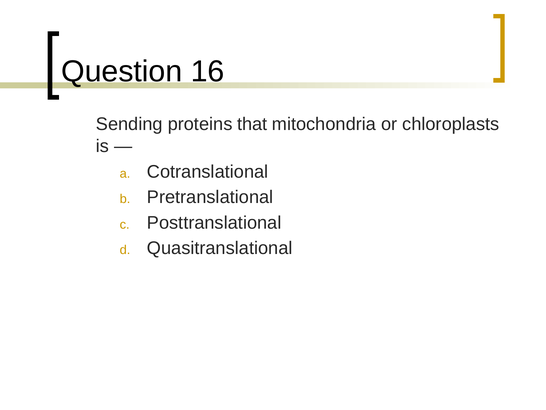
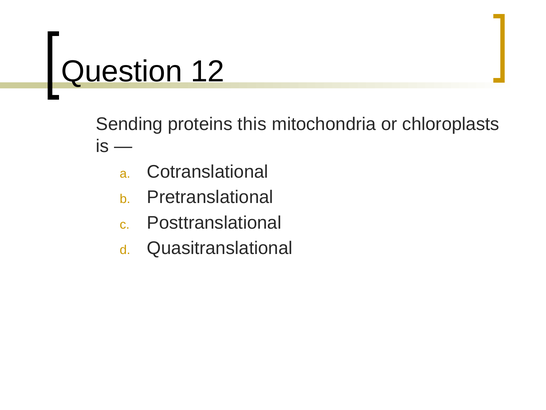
16: 16 -> 12
that: that -> this
